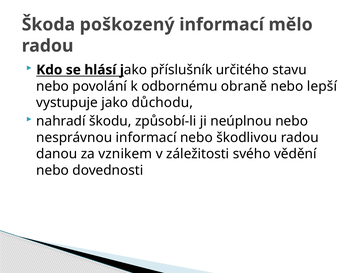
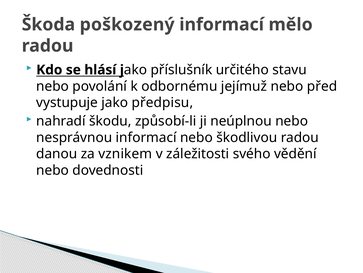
obraně: obraně -> jejímuž
lepší: lepší -> před
důchodu: důchodu -> předpisu
